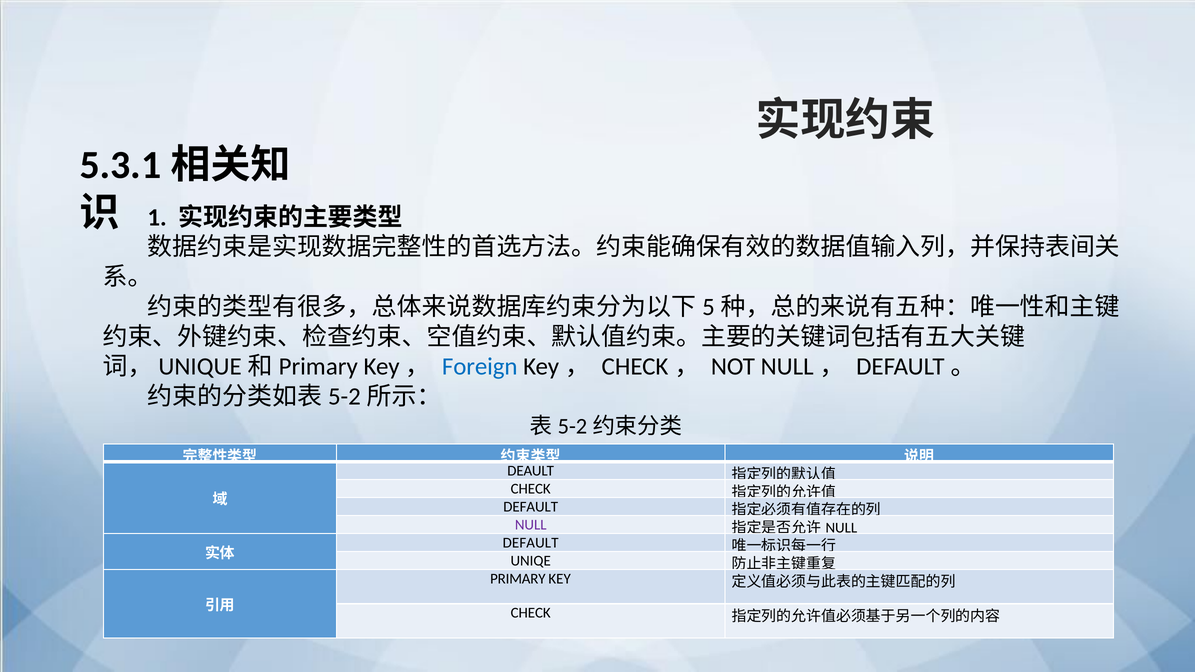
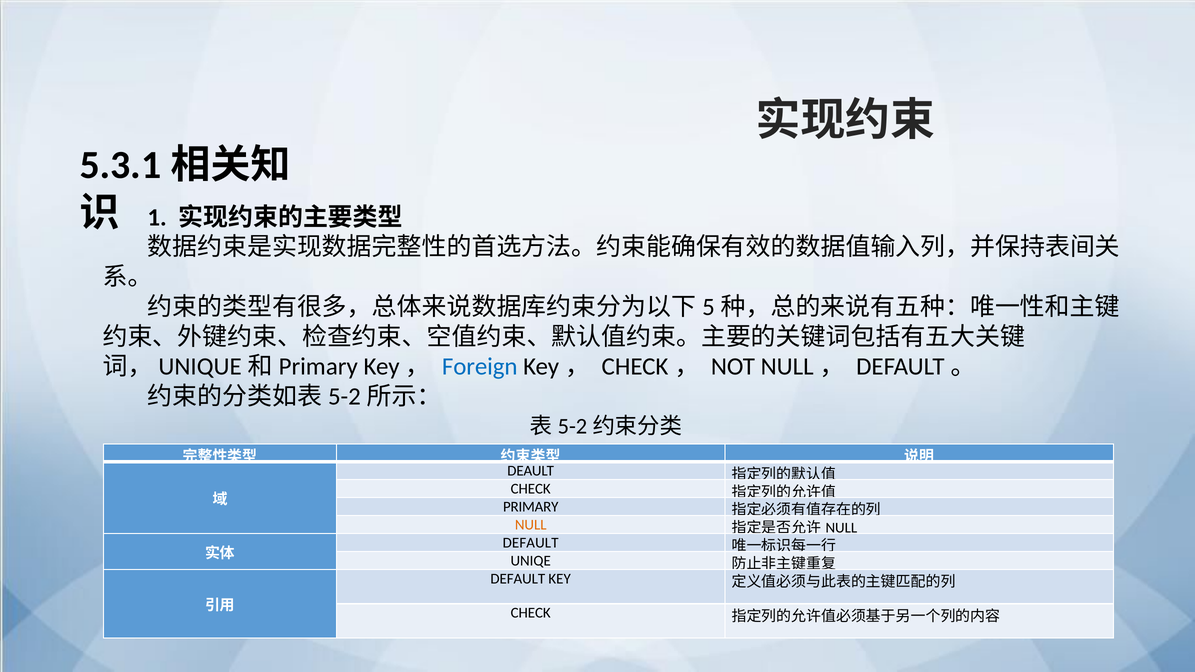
DEFAULT at (531, 507): DEFAULT -> PRIMARY
NULL at (531, 525) colour: purple -> orange
PRIMARY at (518, 579): PRIMARY -> DEFAULT
